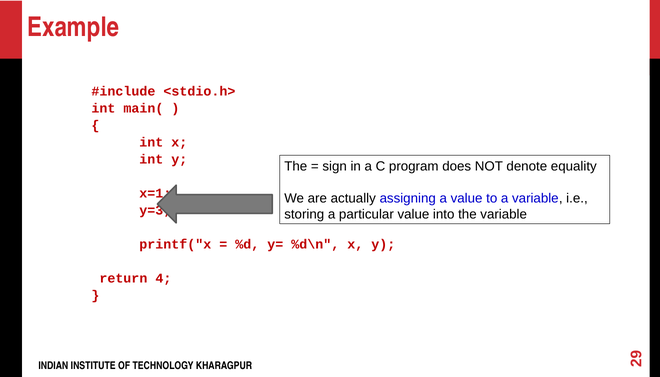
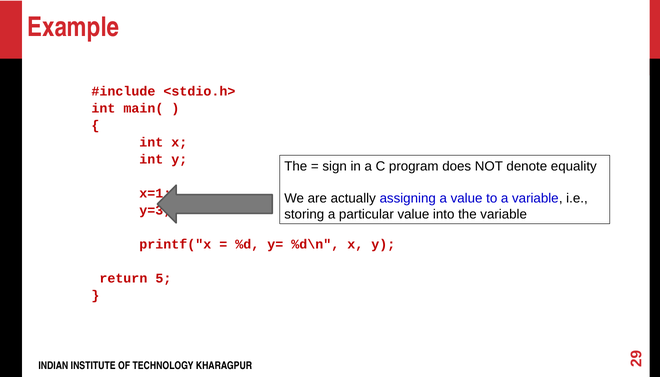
4: 4 -> 5
